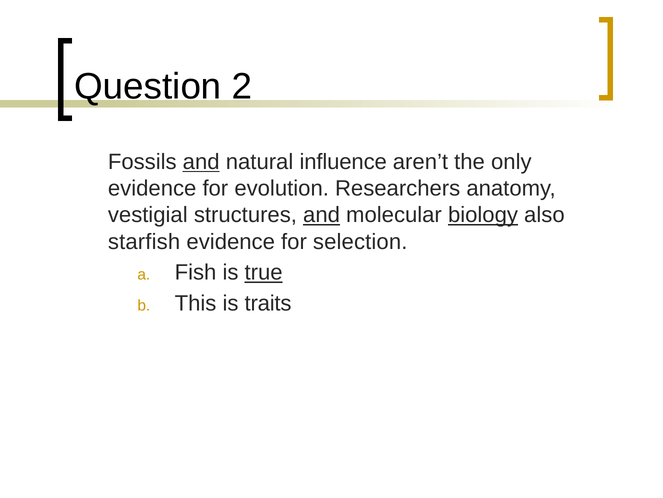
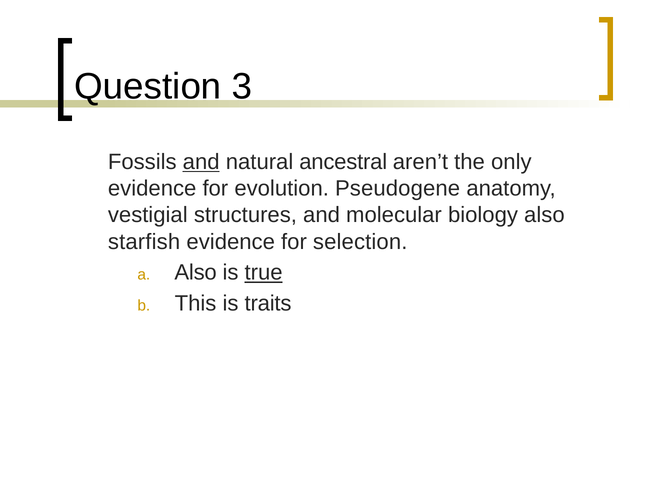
2: 2 -> 3
influence: influence -> ancestral
Researchers: Researchers -> Pseudogene
and at (322, 215) underline: present -> none
biology underline: present -> none
Fish at (196, 272): Fish -> Also
